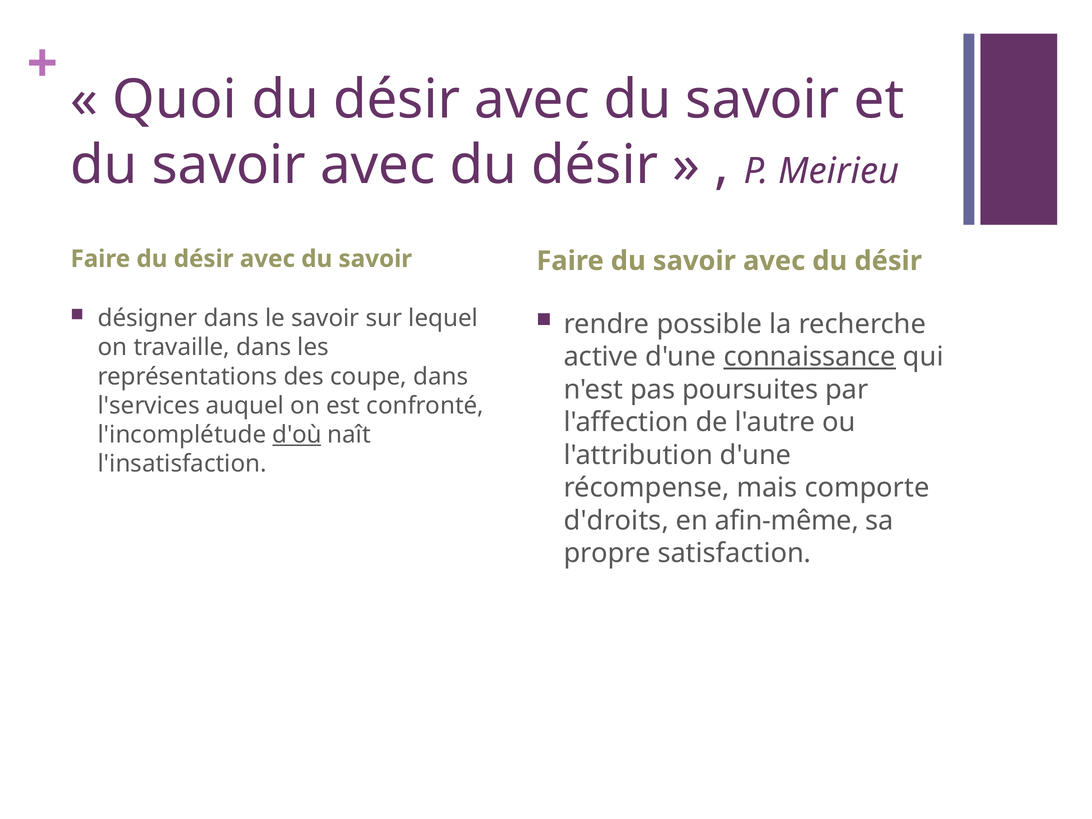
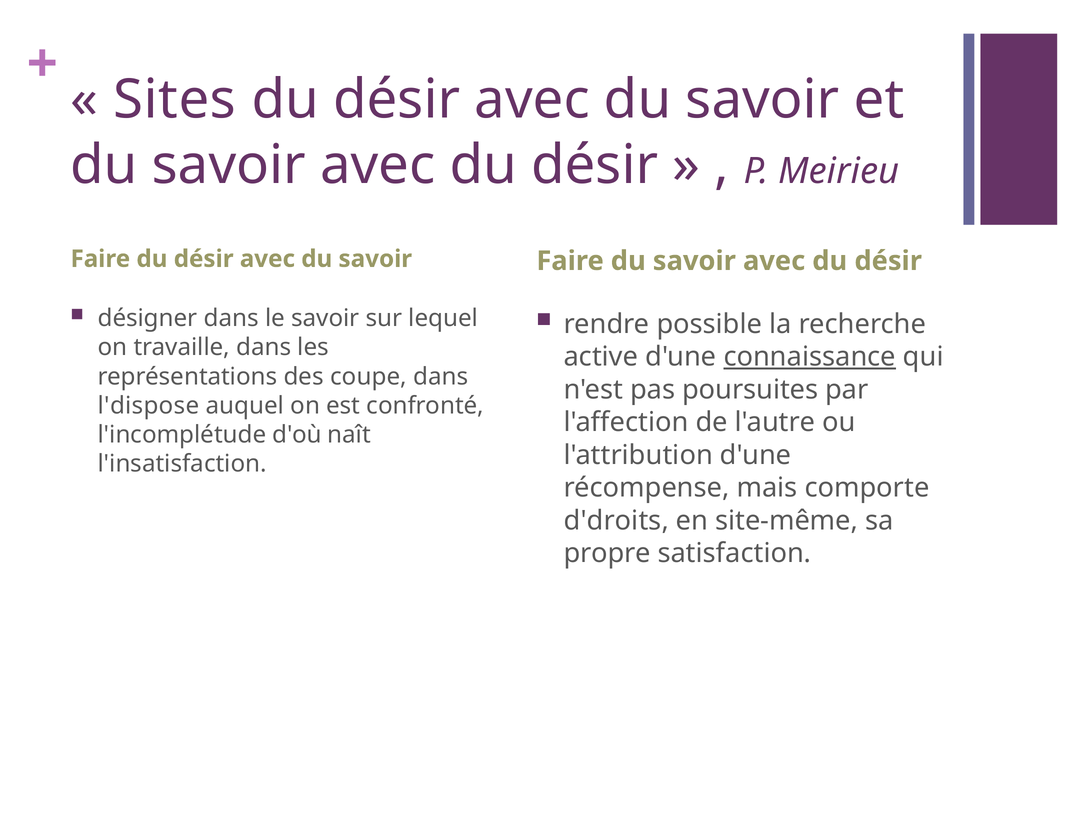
Quoi: Quoi -> Sites
l'services: l'services -> l'dispose
d'où underline: present -> none
afin-même: afin-même -> site-même
